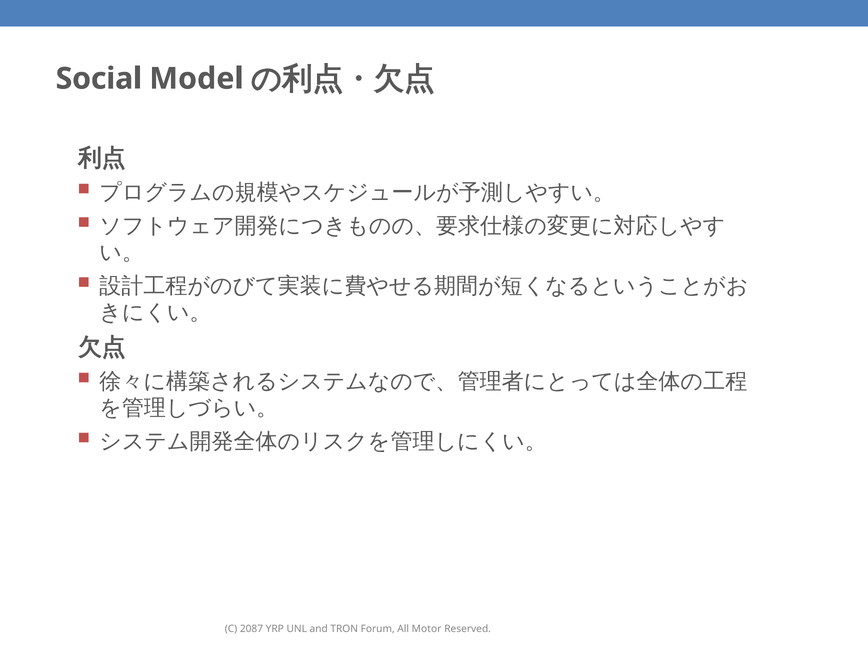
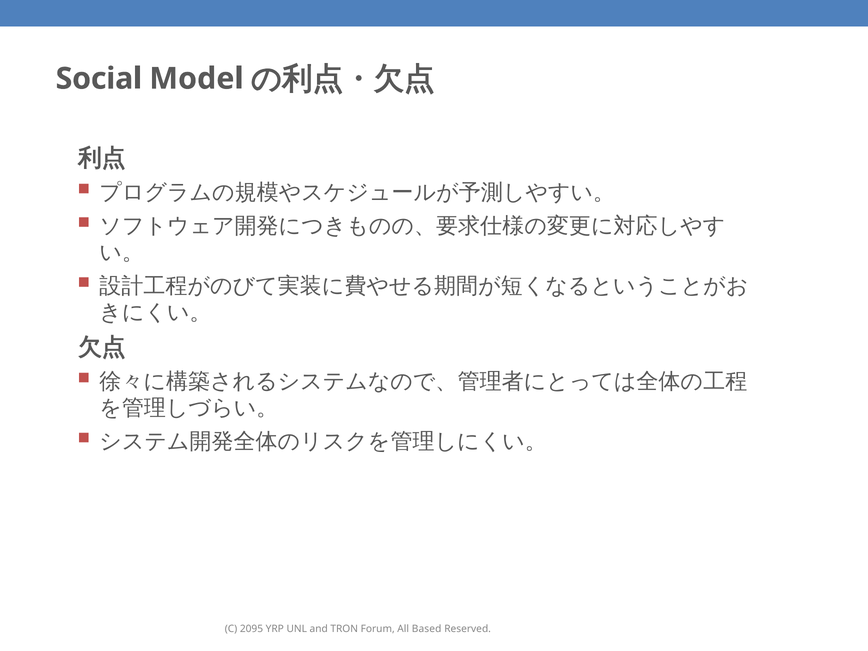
2087: 2087 -> 2095
Motor: Motor -> Based
